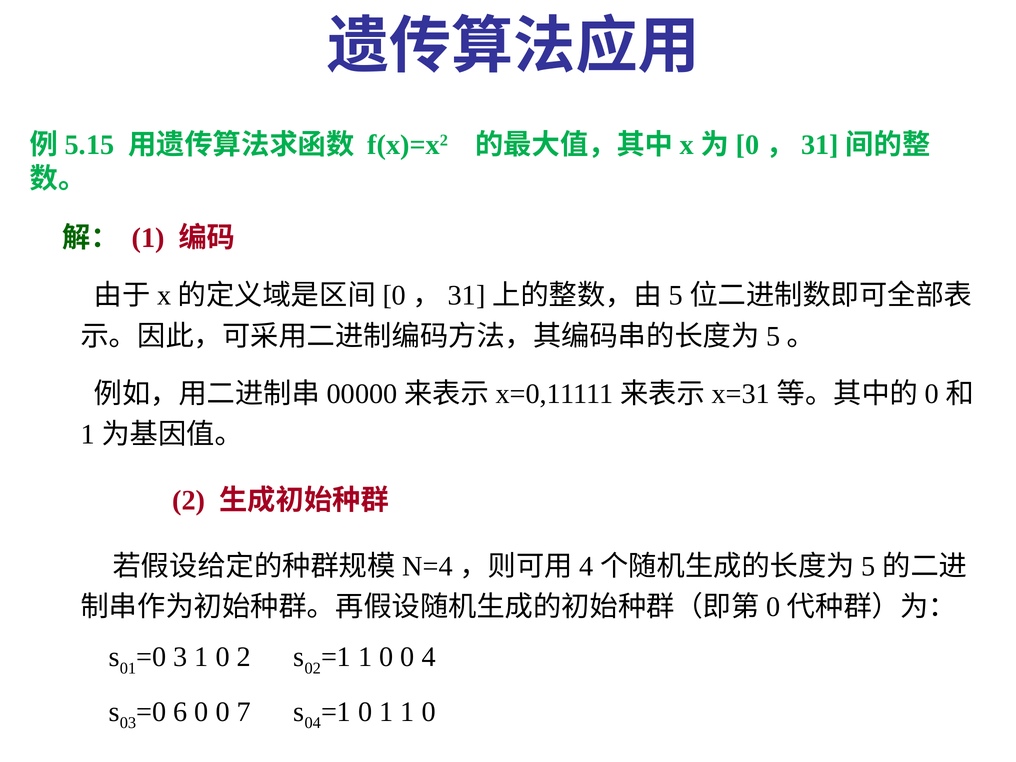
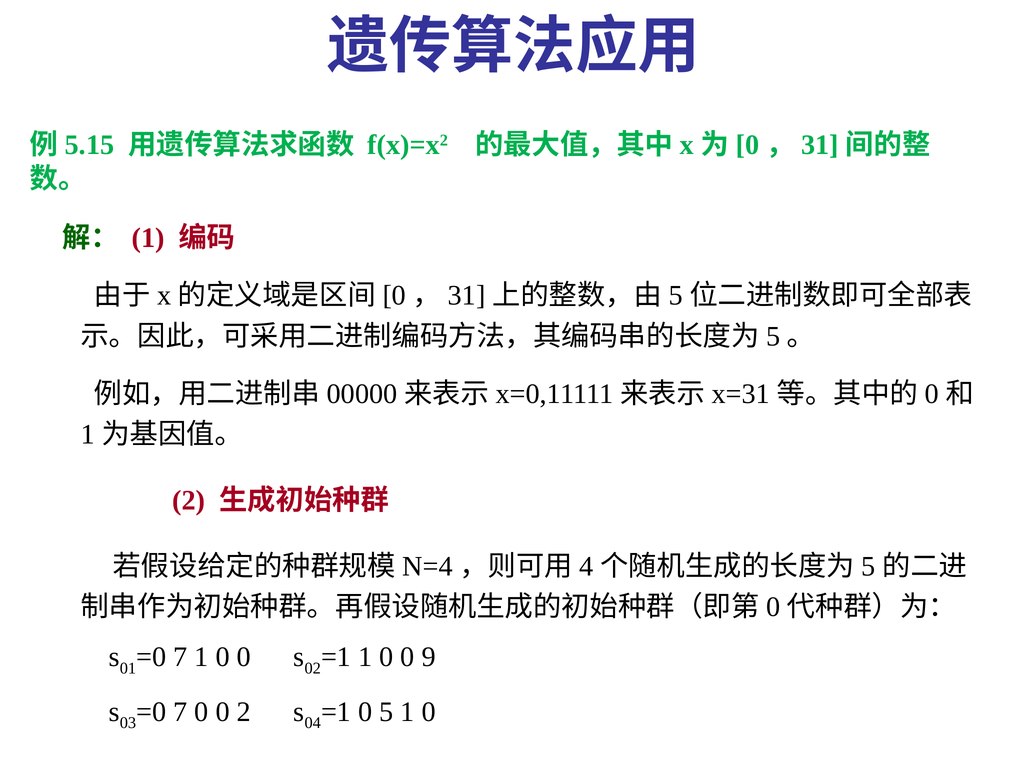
3 at (180, 657): 3 -> 7
2 at (244, 657): 2 -> 0
4: 4 -> 9
6 at (180, 712): 6 -> 7
0 7: 7 -> 2
0 1: 1 -> 5
